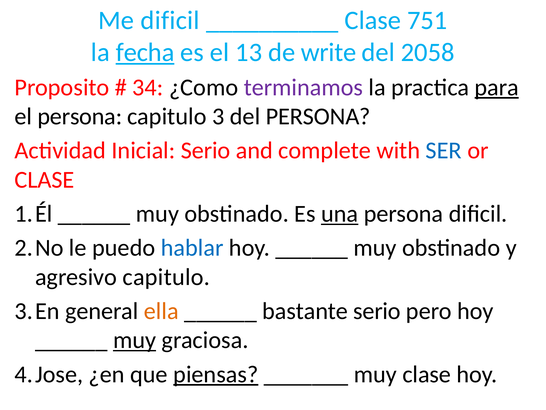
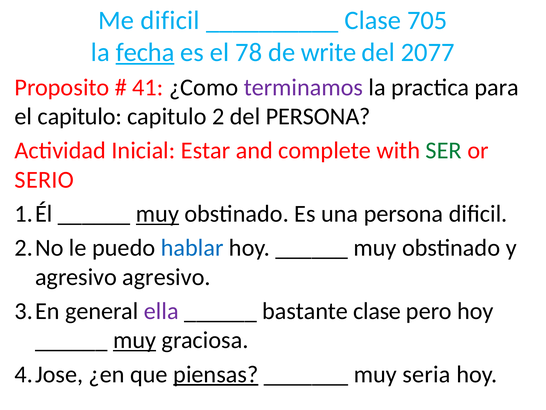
751: 751 -> 705
13: 13 -> 78
2058: 2058 -> 2077
34: 34 -> 41
para underline: present -> none
el persona: persona -> capitulo
3: 3 -> 2
Inicial Serio: Serio -> Estar
SER colour: blue -> green
CLASE at (44, 180): CLASE -> SERIO
muy at (157, 214) underline: none -> present
una underline: present -> none
agresivo capitulo: capitulo -> agresivo
ella colour: orange -> purple
bastante serio: serio -> clase
muy clase: clase -> seria
